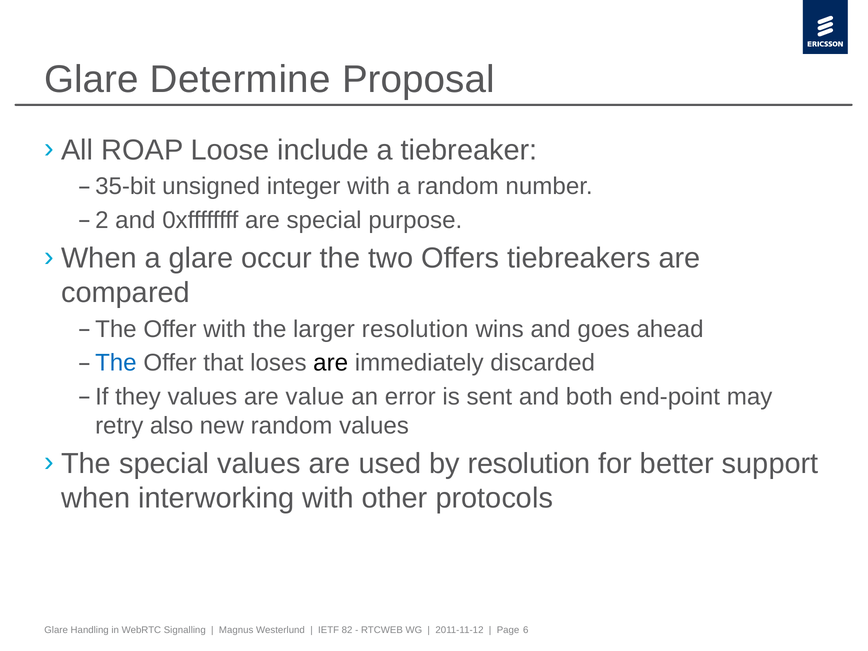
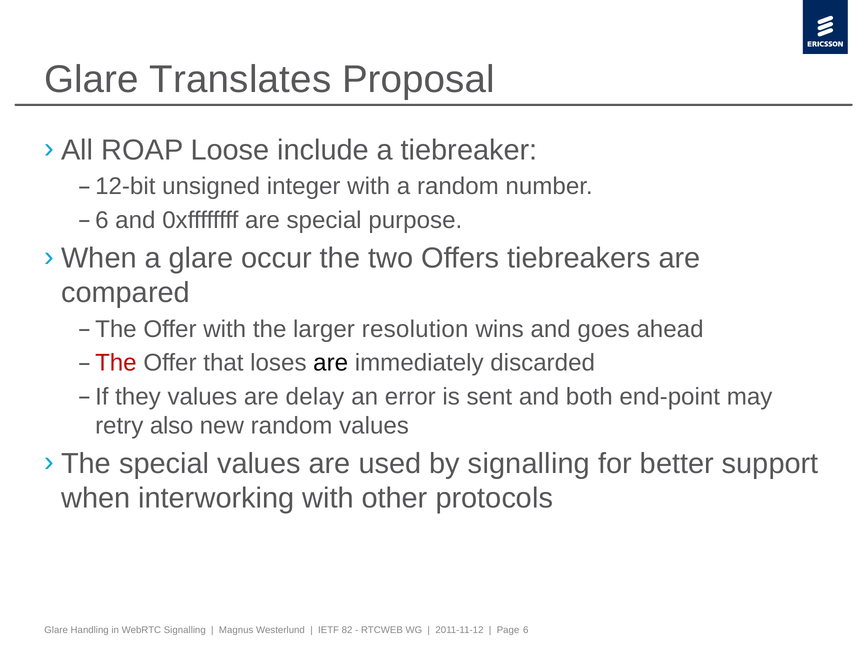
Determine: Determine -> Translates
35-bit: 35-bit -> 12-bit
2 at (102, 220): 2 -> 6
The at (116, 363) colour: blue -> red
value: value -> delay
by resolution: resolution -> signalling
